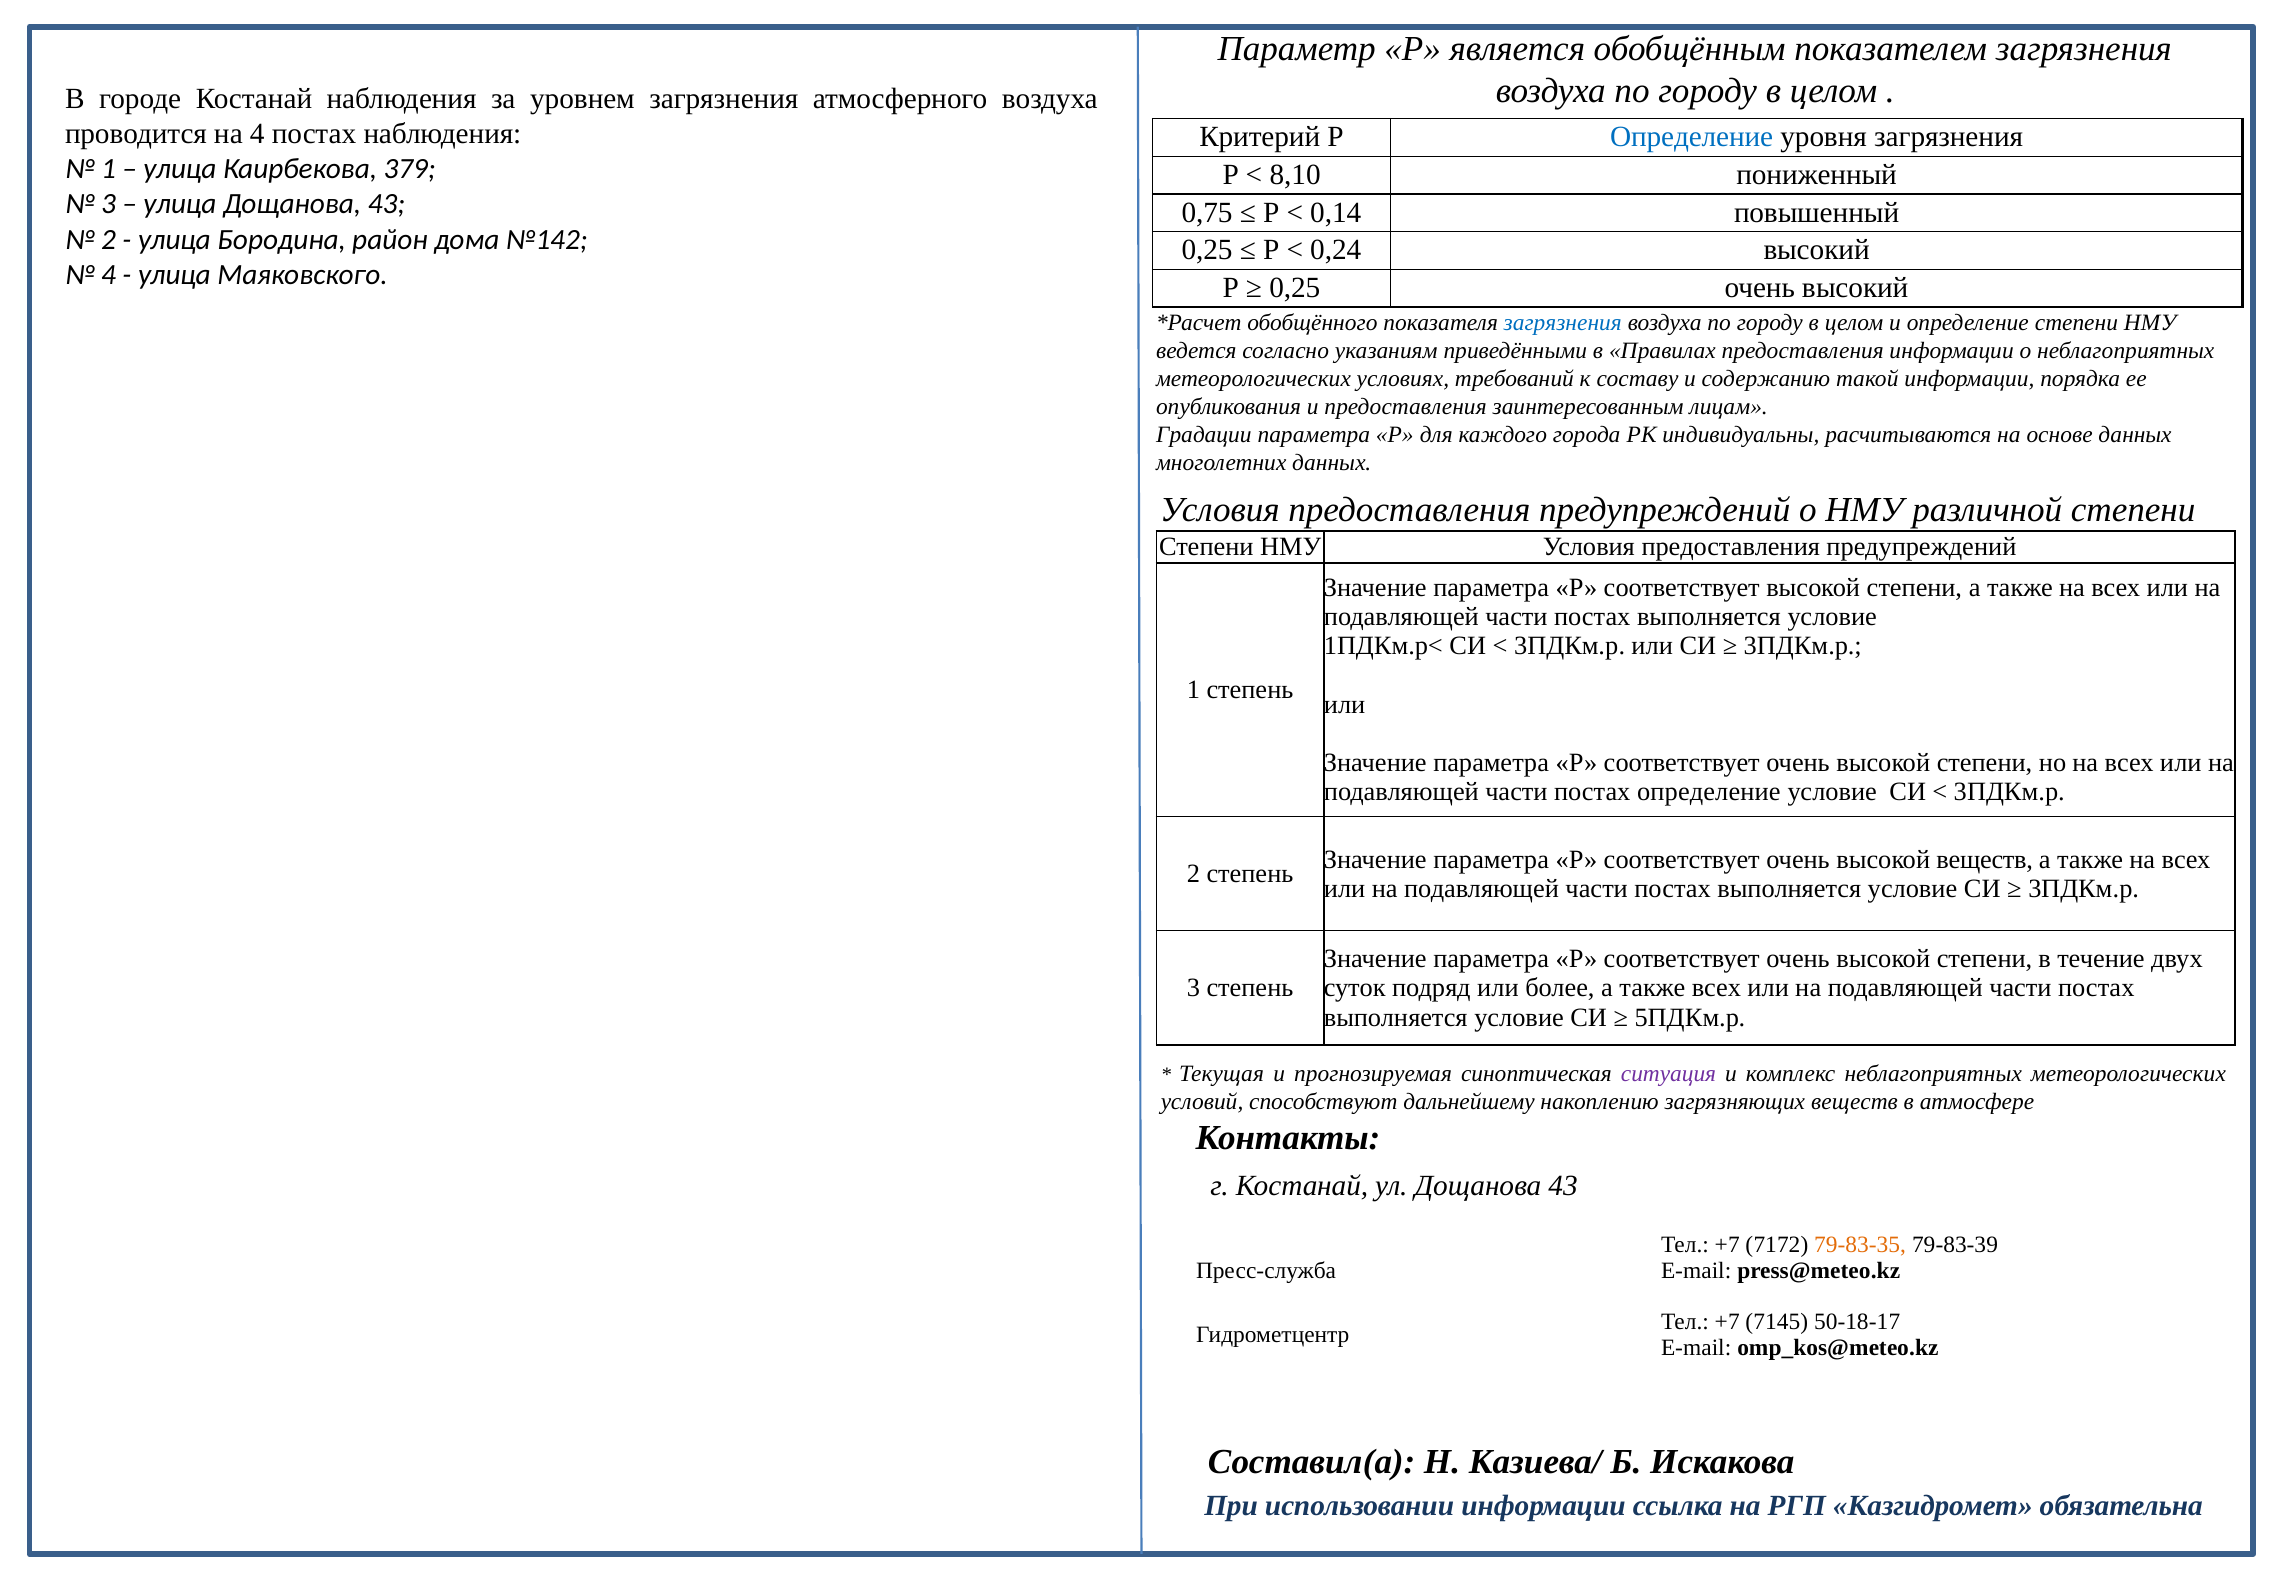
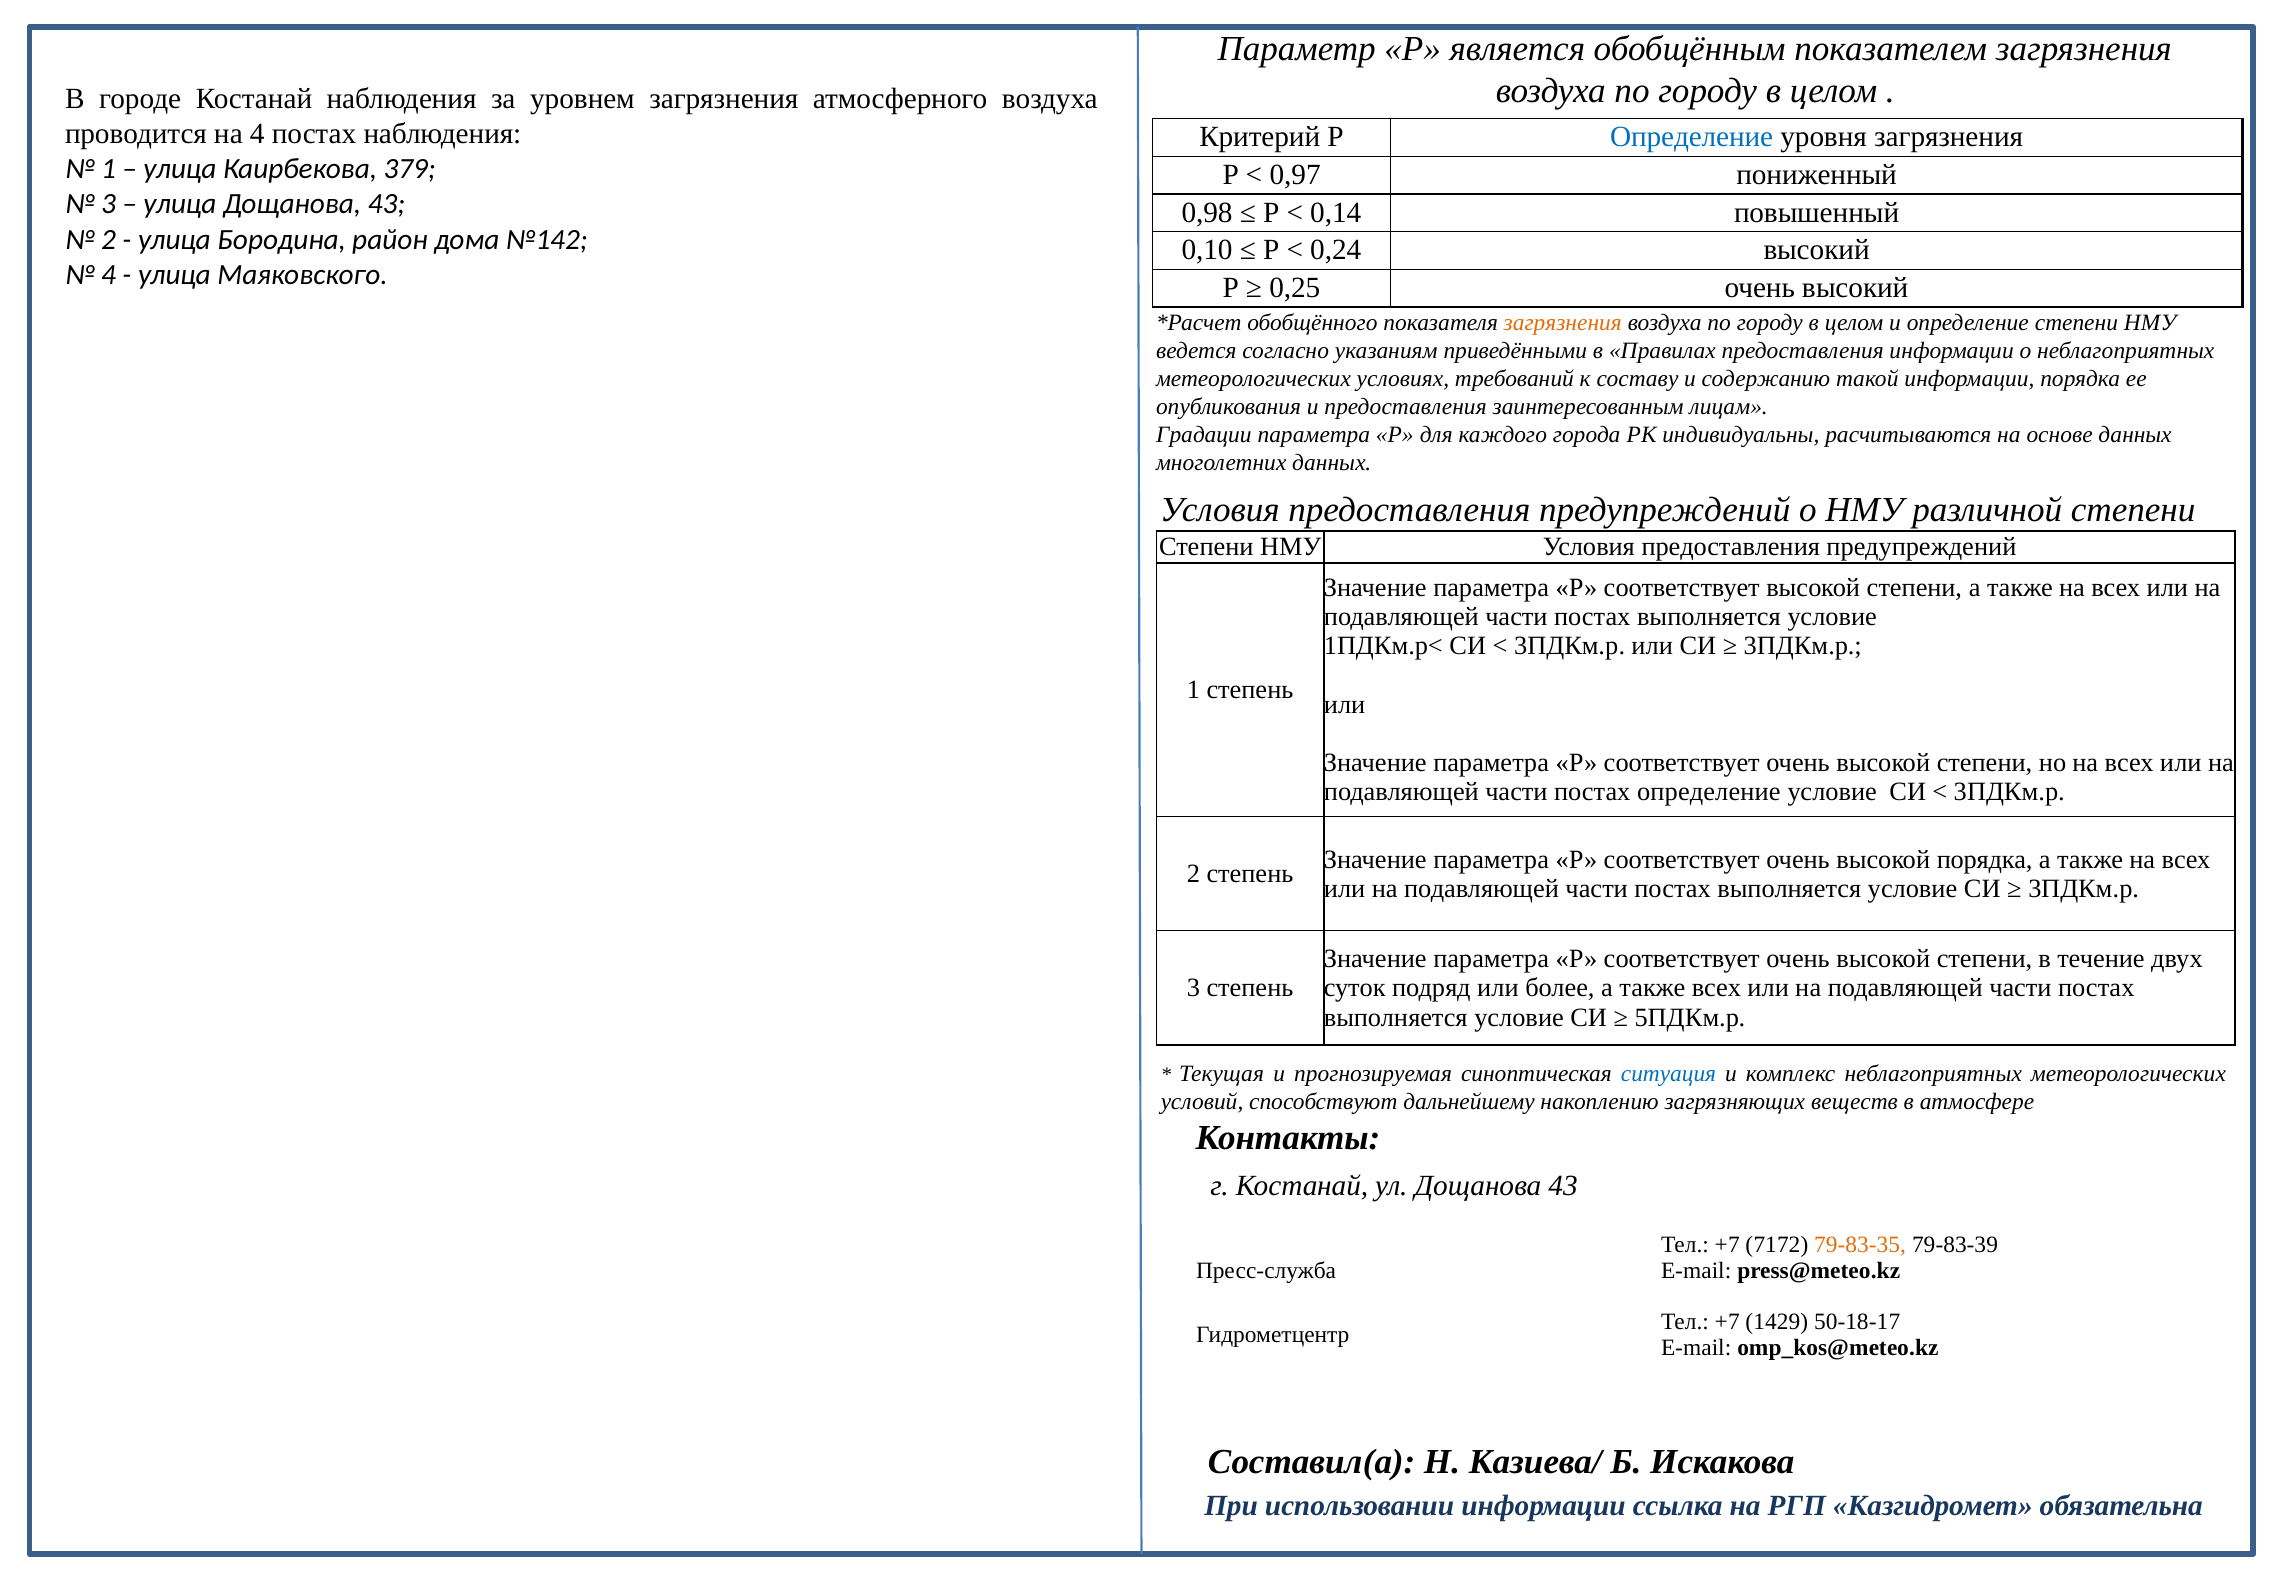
8,10: 8,10 -> 0,97
0,75: 0,75 -> 0,98
0,25 at (1207, 250): 0,25 -> 0,10
загрязнения at (1563, 323) colour: blue -> orange
высокой веществ: веществ -> порядка
ситуация colour: purple -> blue
7145: 7145 -> 1429
